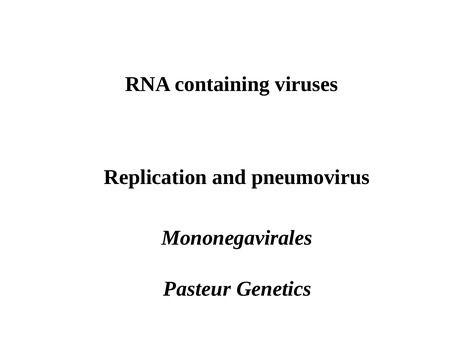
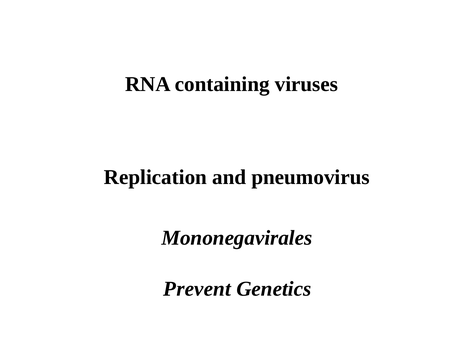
Pasteur: Pasteur -> Prevent
